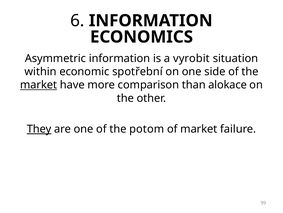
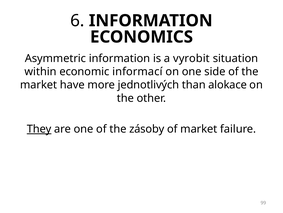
spotřební: spotřební -> informací
market at (39, 85) underline: present -> none
comparison: comparison -> jednotlivých
potom: potom -> zásoby
